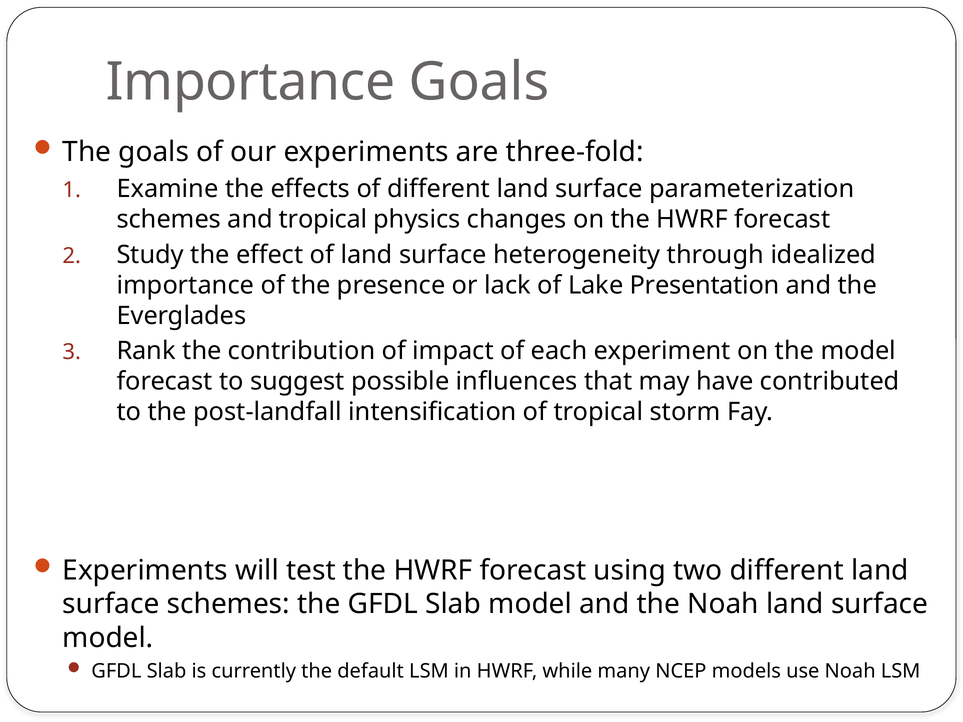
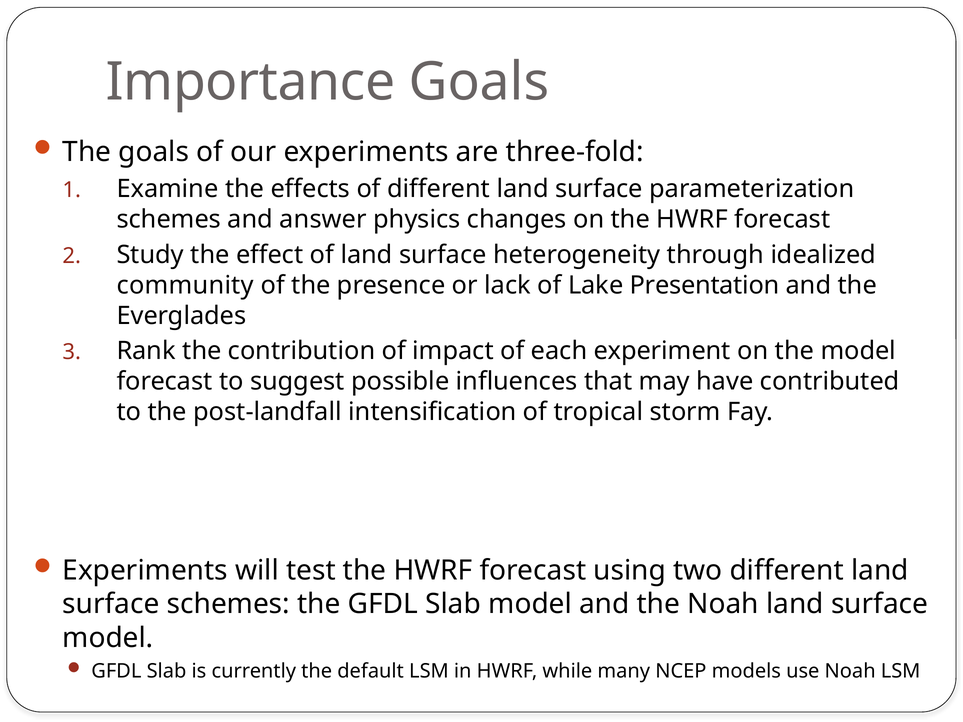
and tropical: tropical -> answer
importance at (185, 285): importance -> community
